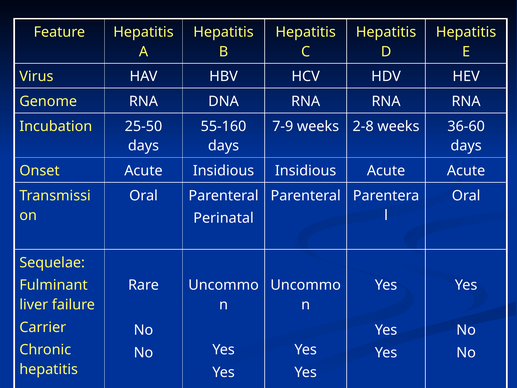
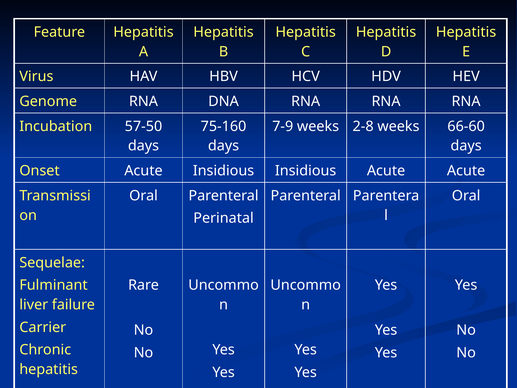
25-50: 25-50 -> 57-50
55-160: 55-160 -> 75-160
36-60: 36-60 -> 66-60
